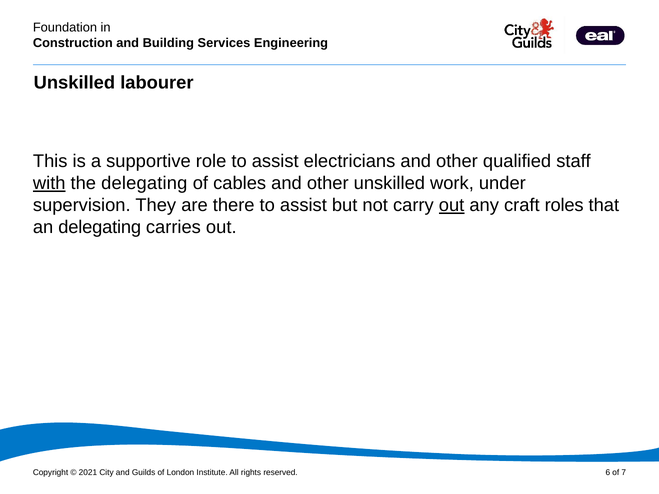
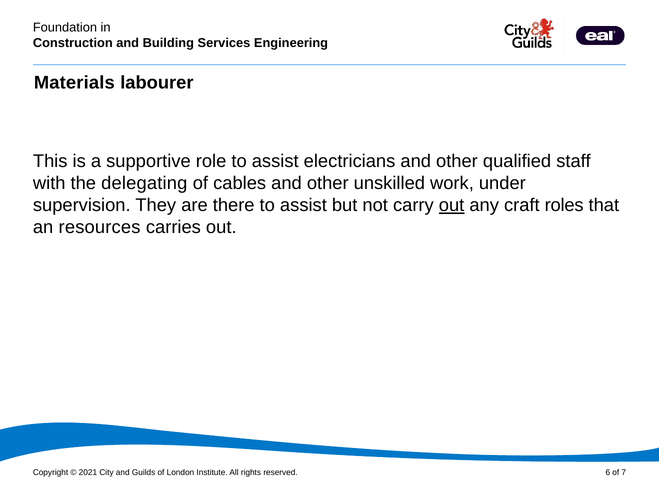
Unskilled at (74, 83): Unskilled -> Materials
with underline: present -> none
an delegating: delegating -> resources
